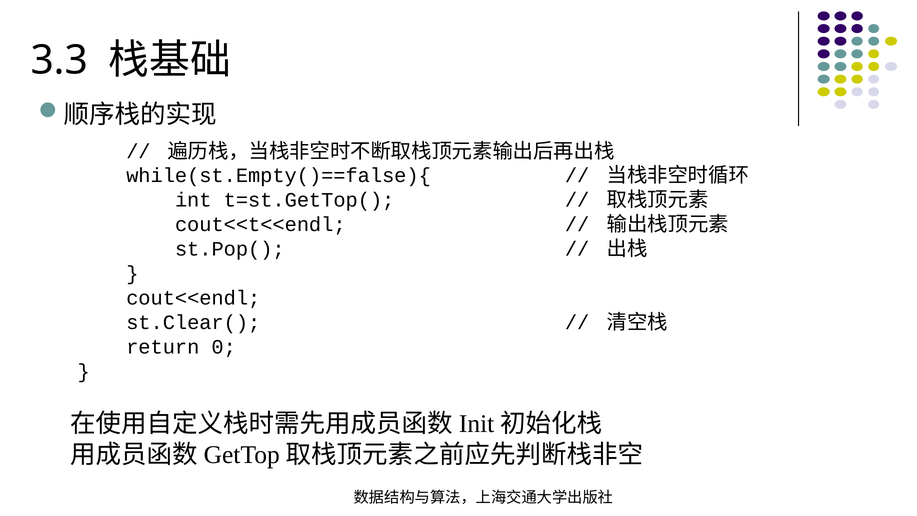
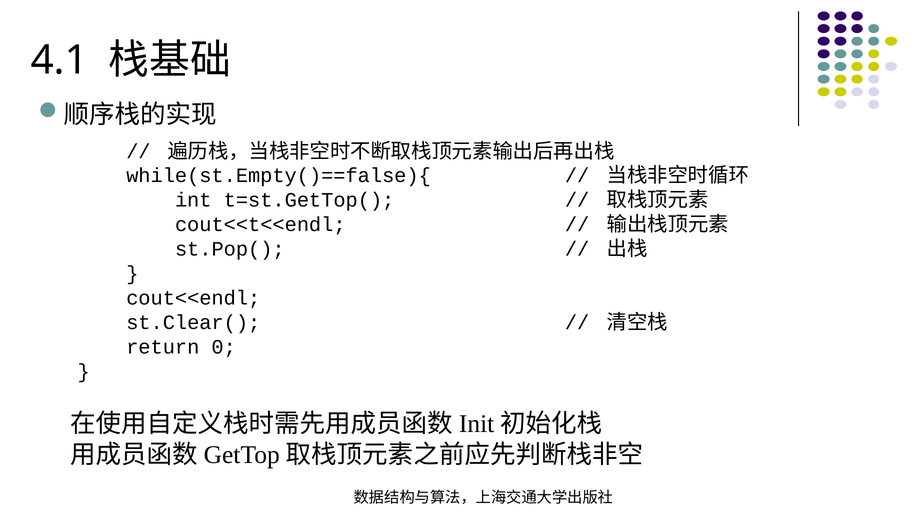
3.3: 3.3 -> 4.1
